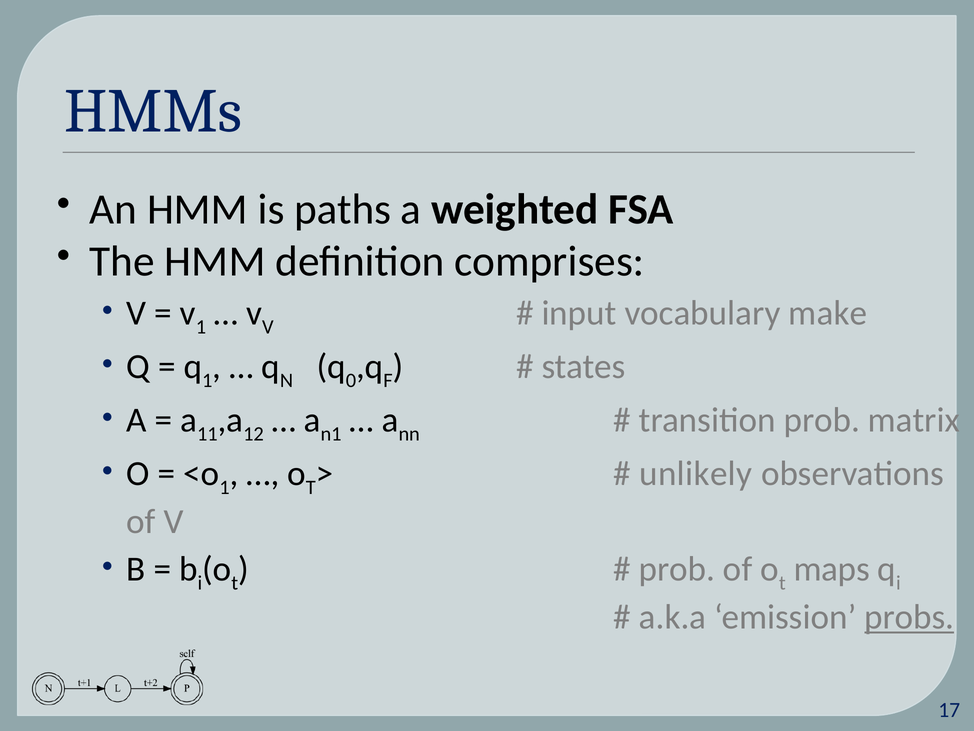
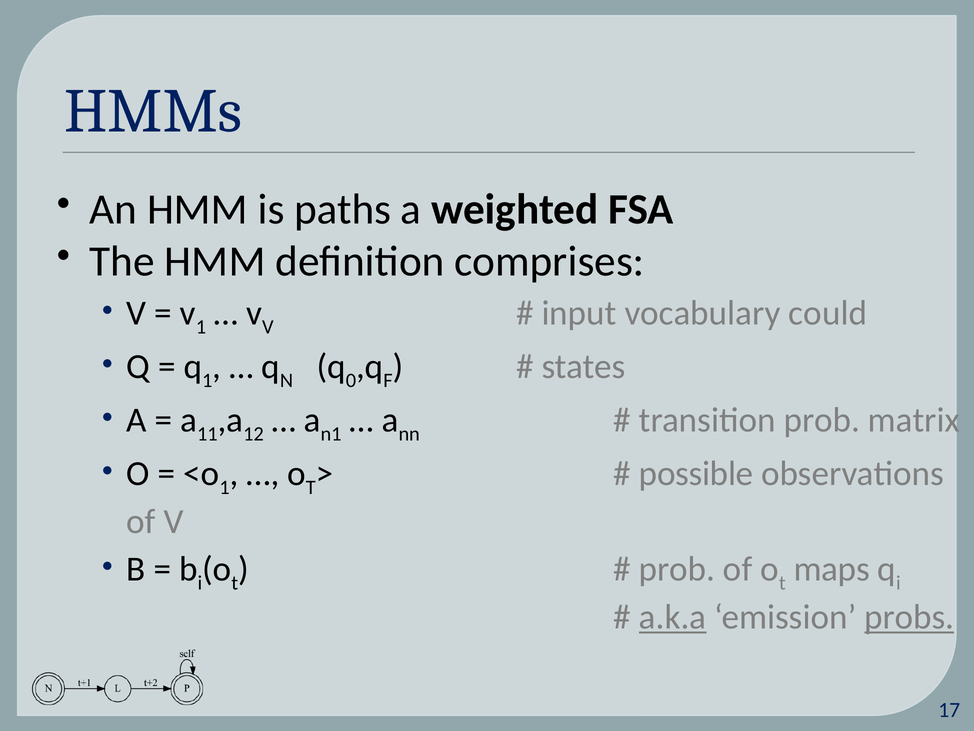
make: make -> could
unlikely: unlikely -> possible
a.k.a underline: none -> present
